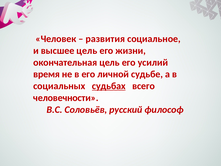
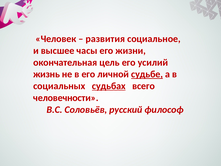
высшее цель: цель -> часы
время: время -> жизнь
судьбе underline: none -> present
